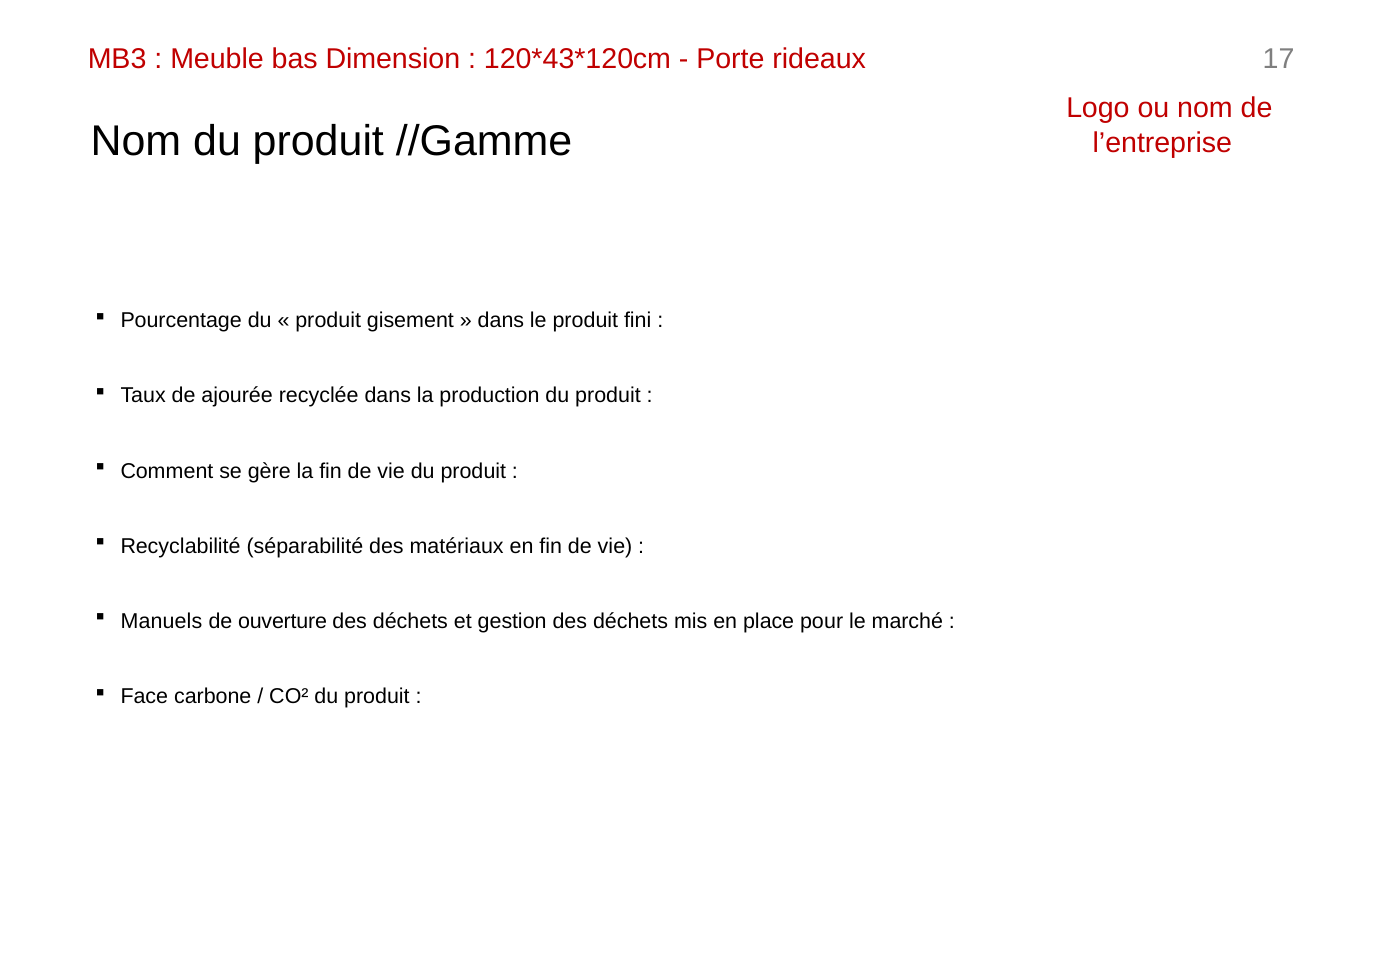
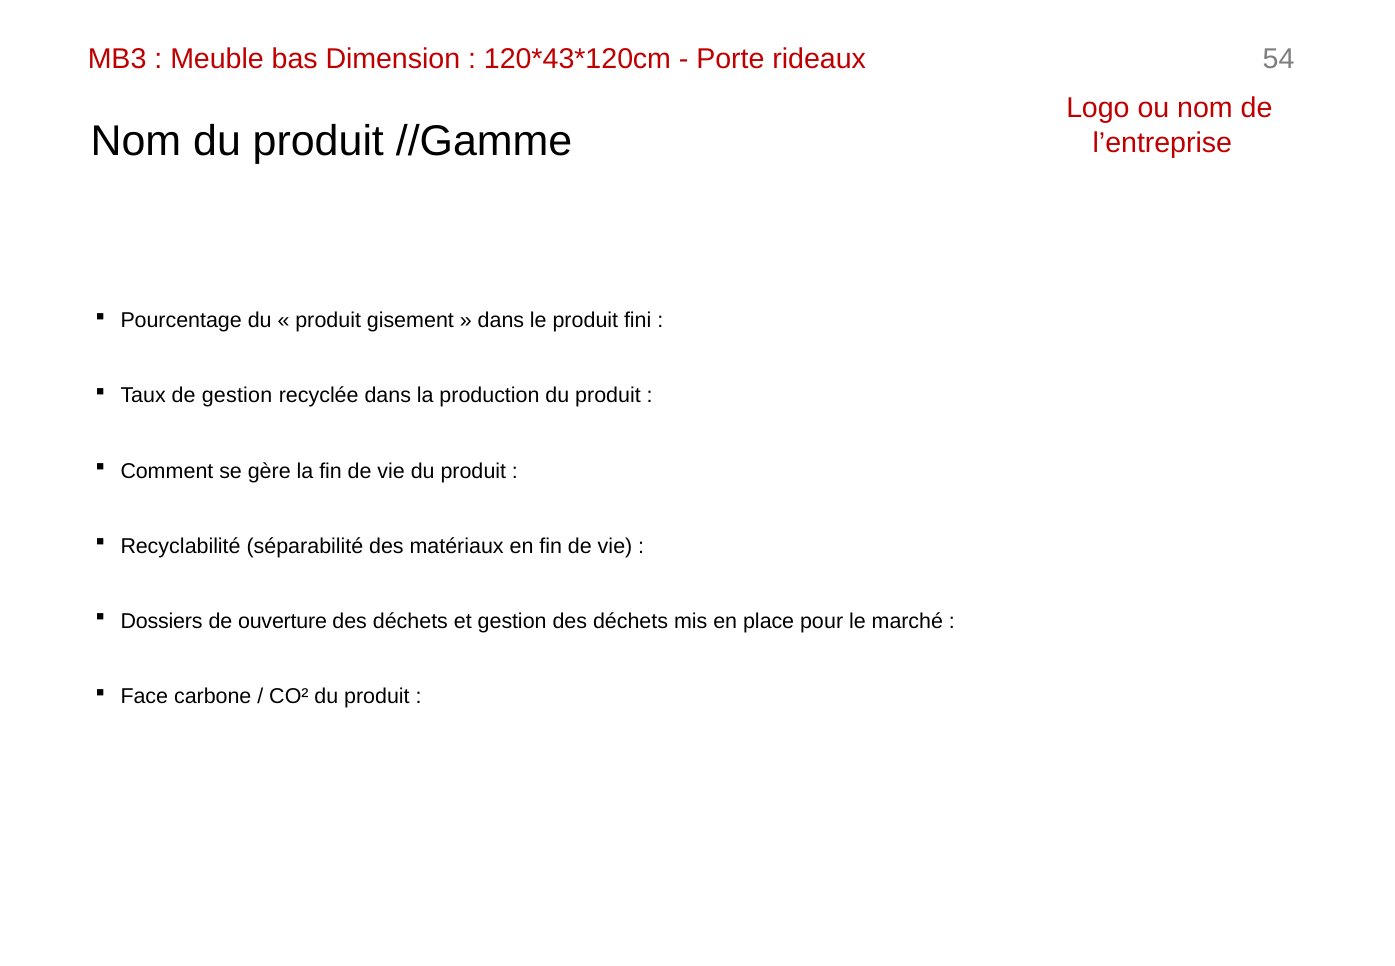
17: 17 -> 54
de ajourée: ajourée -> gestion
Manuels: Manuels -> Dossiers
